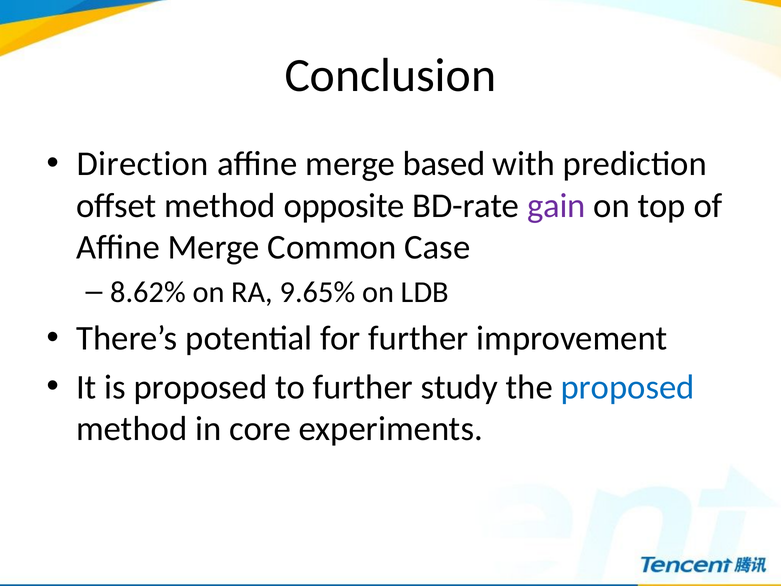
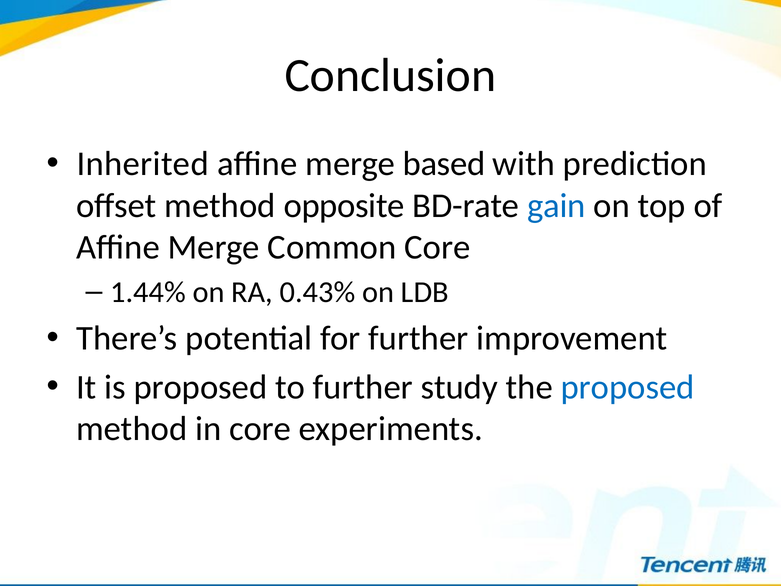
Direction: Direction -> Inherited
gain colour: purple -> blue
Common Case: Case -> Core
8.62%: 8.62% -> 1.44%
9.65%: 9.65% -> 0.43%
